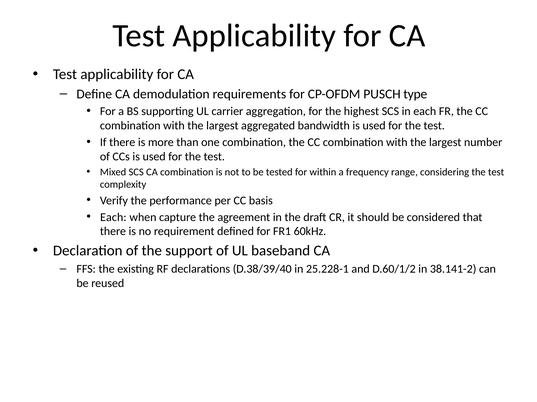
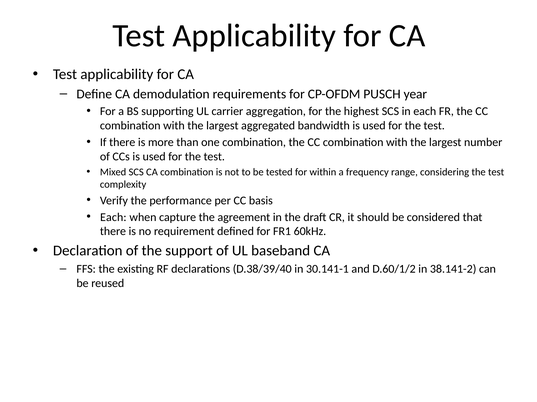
type: type -> year
25.228-1: 25.228-1 -> 30.141-1
